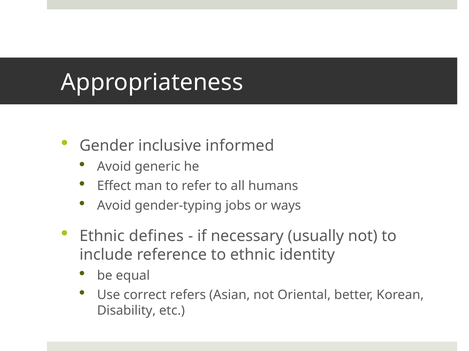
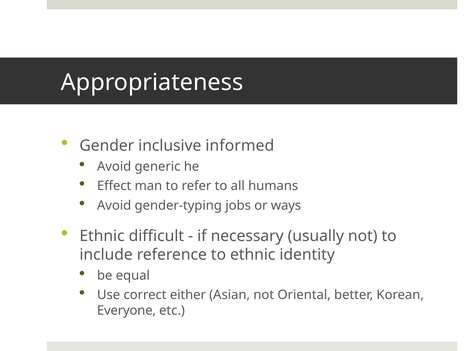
defines: defines -> difficult
refers: refers -> either
Disability: Disability -> Everyone
